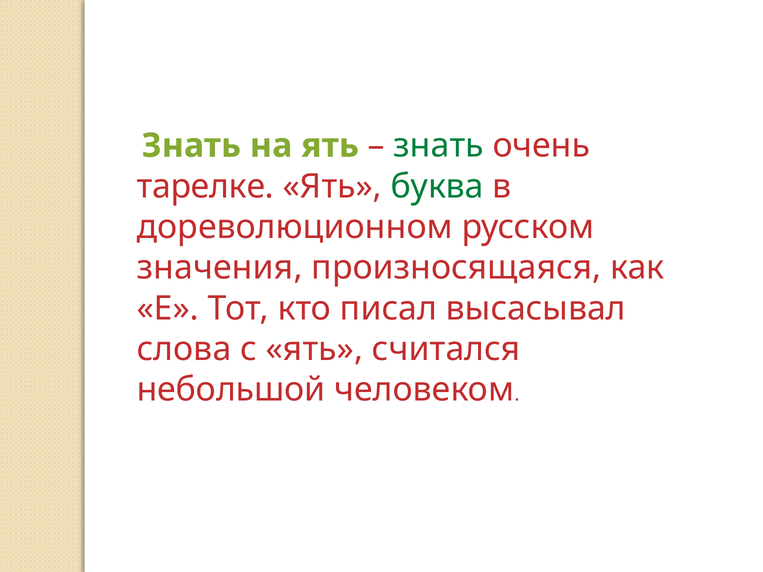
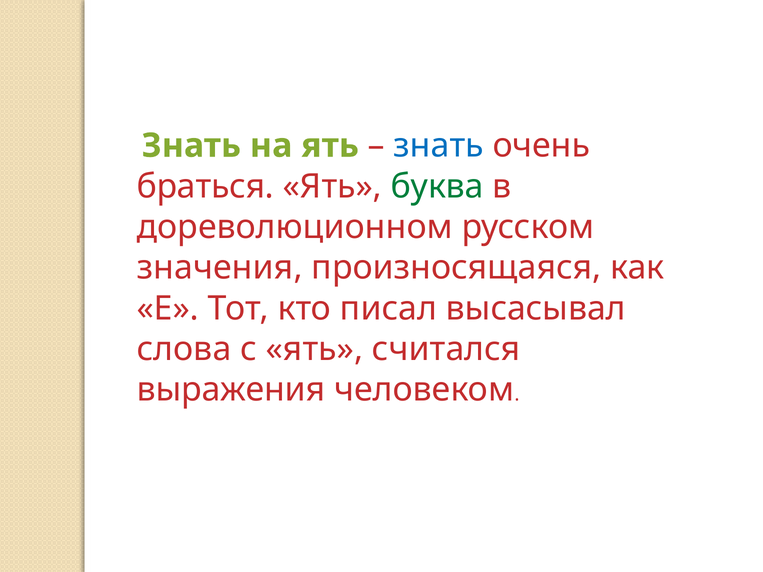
знать at (439, 146) colour: green -> blue
тарелке: тарелке -> браться
небольшой: небольшой -> выражения
